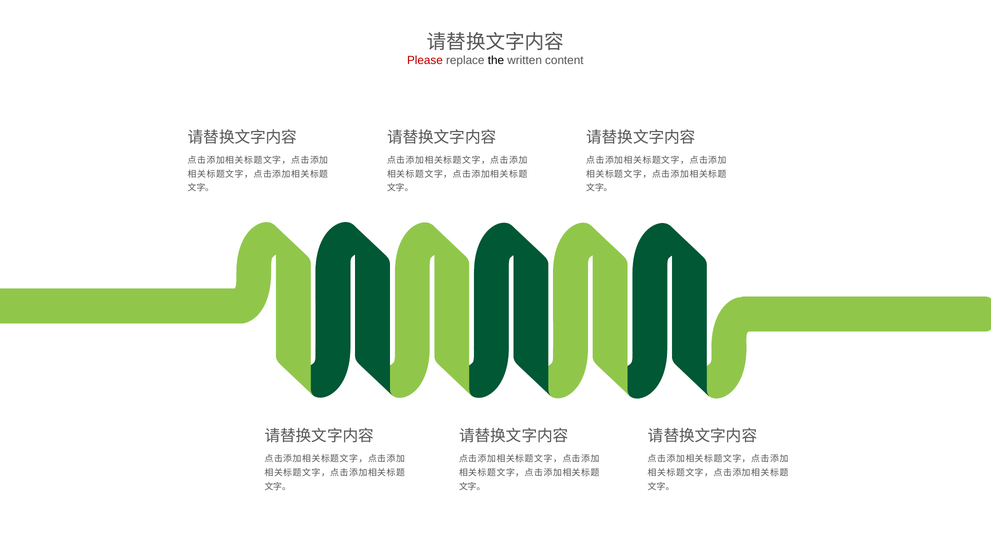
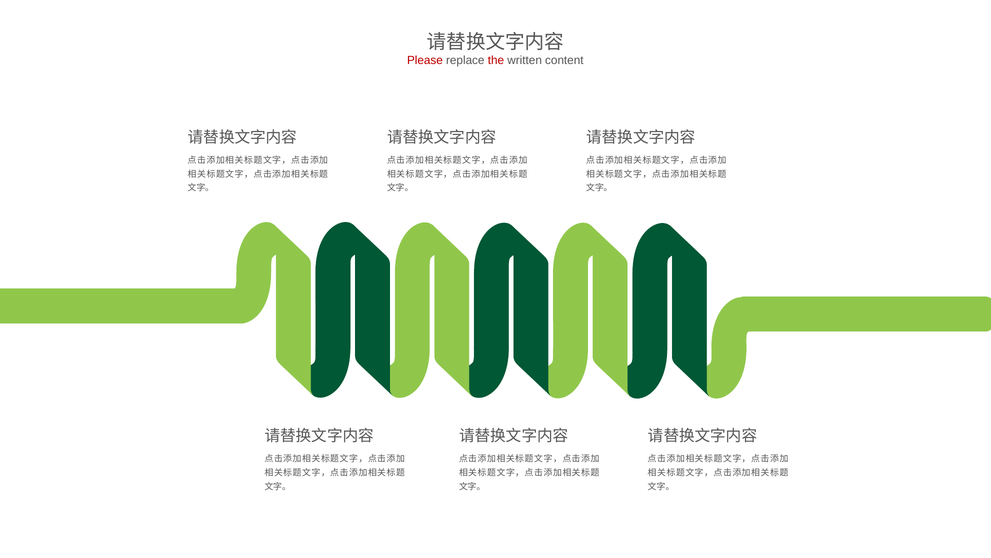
the colour: black -> red
